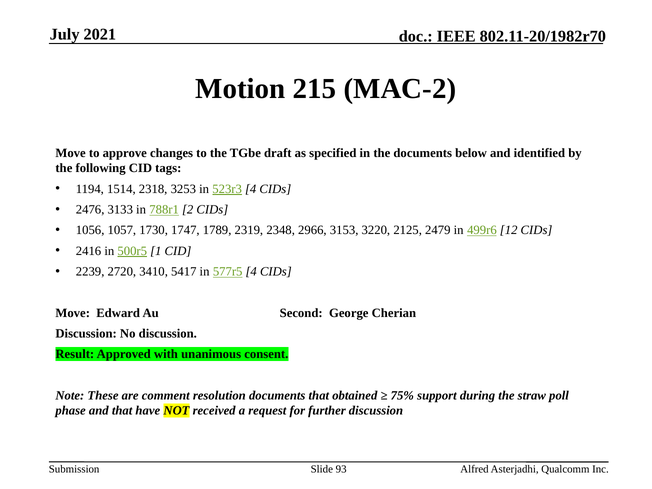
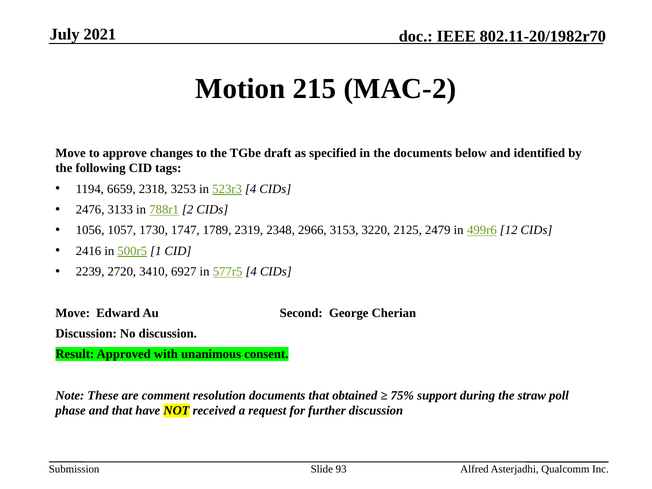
1514: 1514 -> 6659
5417: 5417 -> 6927
